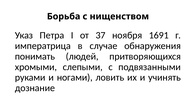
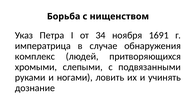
37: 37 -> 34
понимать: понимать -> комплекс
